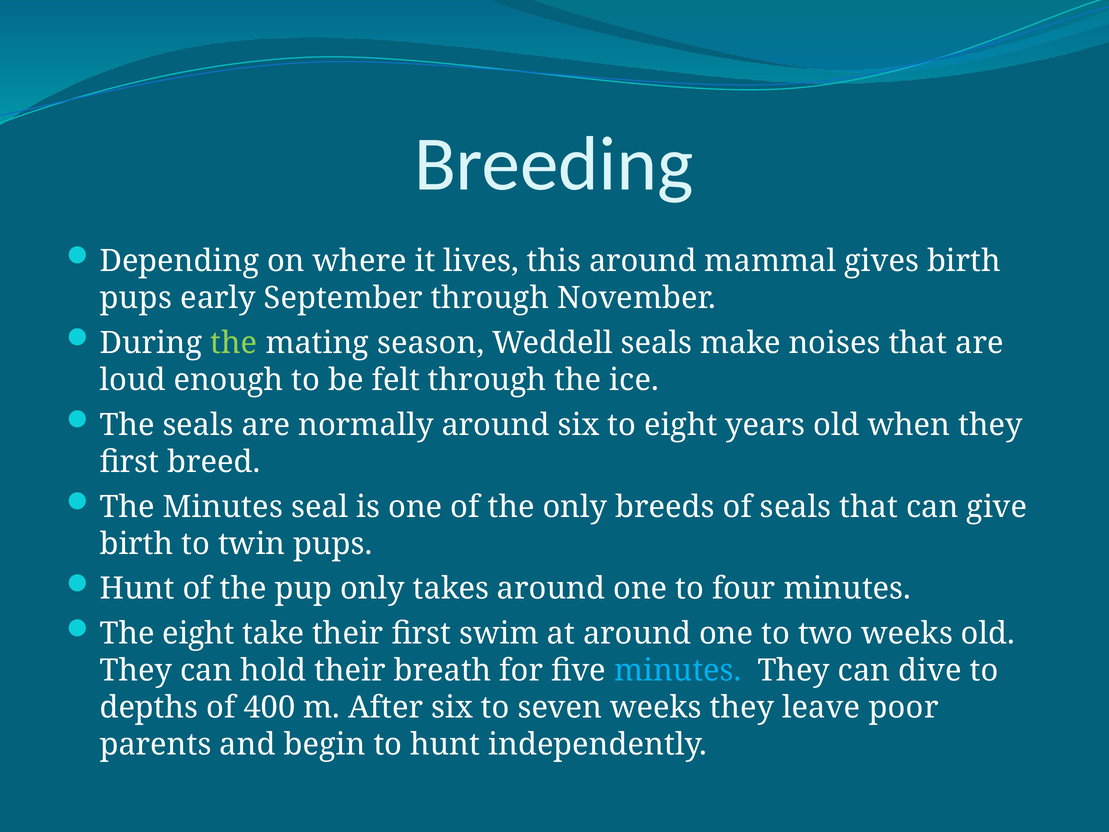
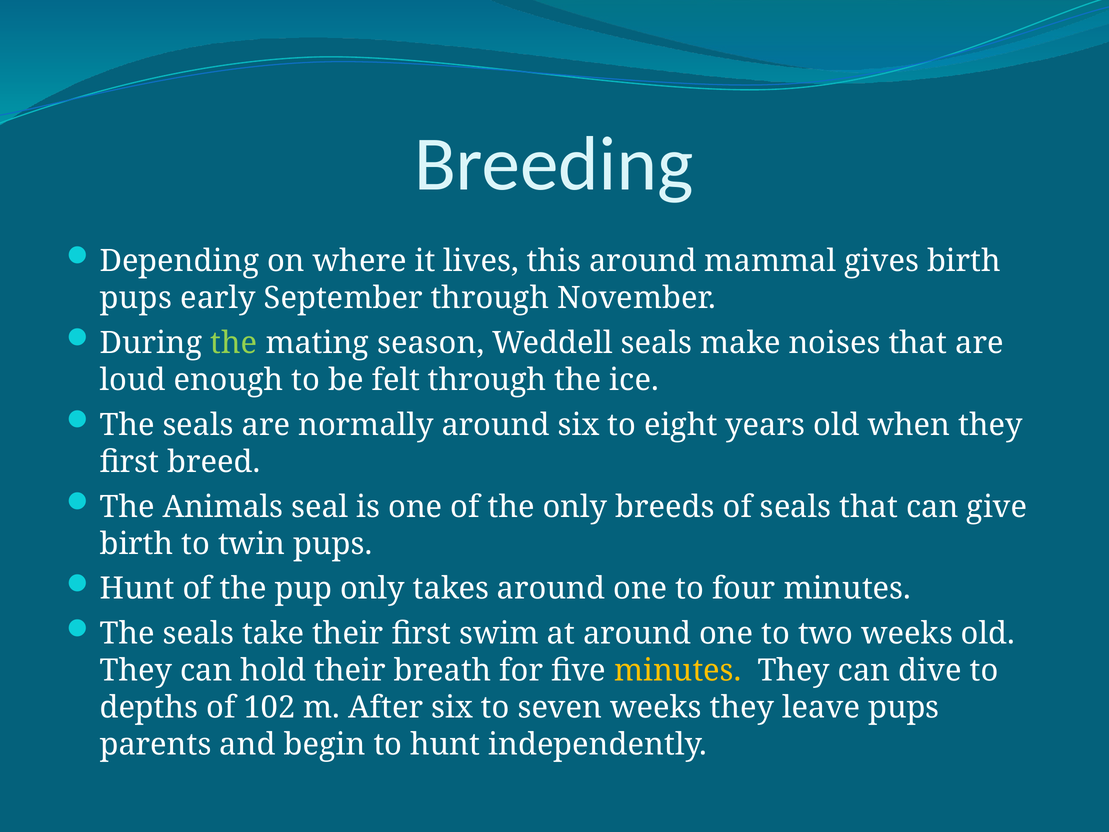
The Minutes: Minutes -> Animals
eight at (198, 634): eight -> seals
minutes at (678, 671) colour: light blue -> yellow
400: 400 -> 102
leave poor: poor -> pups
